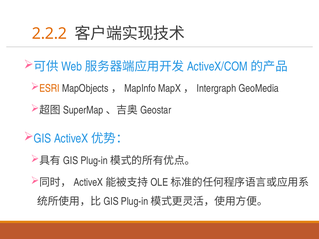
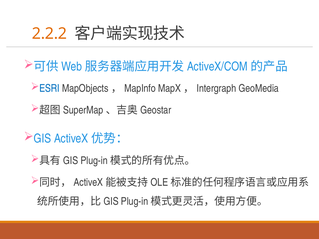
ESRI colour: orange -> blue
